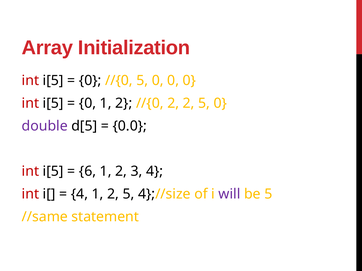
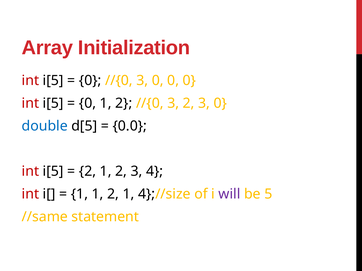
0 //{0 5: 5 -> 3
2 //{0 2: 2 -> 3
5 at (204, 103): 5 -> 3
double colour: purple -> blue
6 at (88, 172): 6 -> 2
4 at (79, 194): 4 -> 1
1 2 5: 5 -> 1
